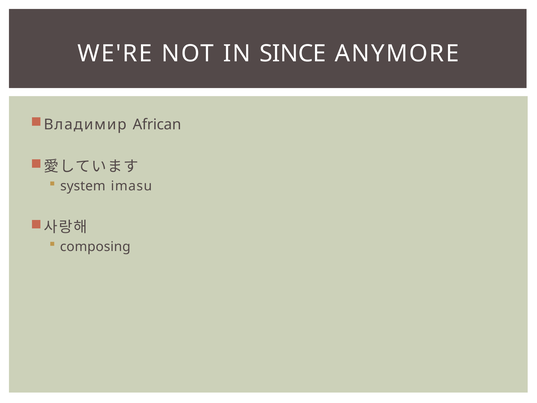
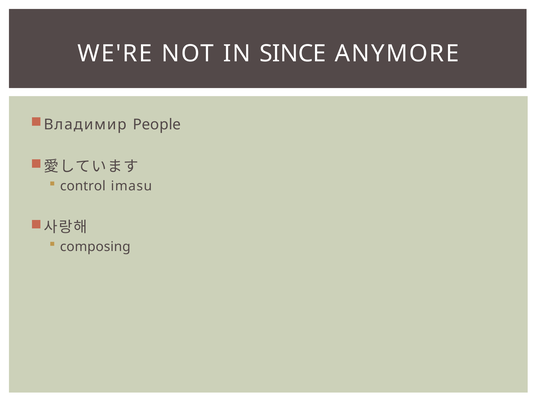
African: African -> People
system: system -> control
